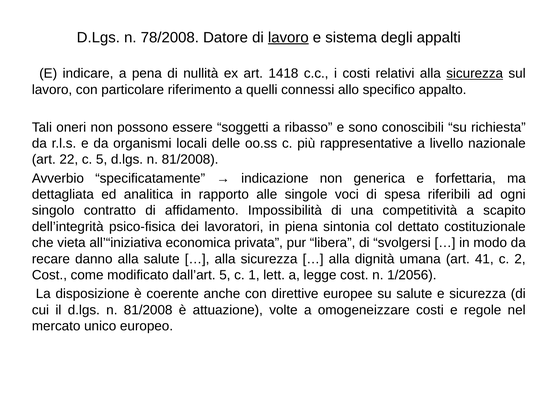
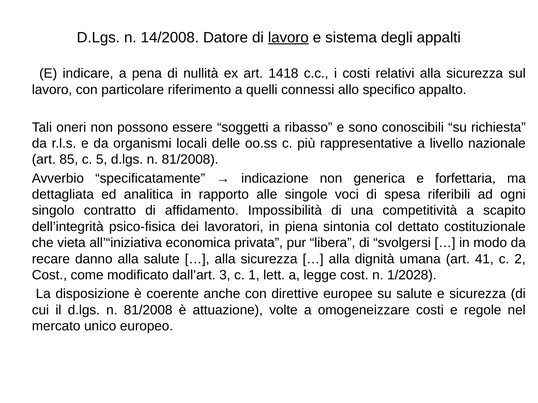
78/2008: 78/2008 -> 14/2008
sicurezza at (475, 74) underline: present -> none
22: 22 -> 85
dall’art 5: 5 -> 3
1/2056: 1/2056 -> 1/2028
